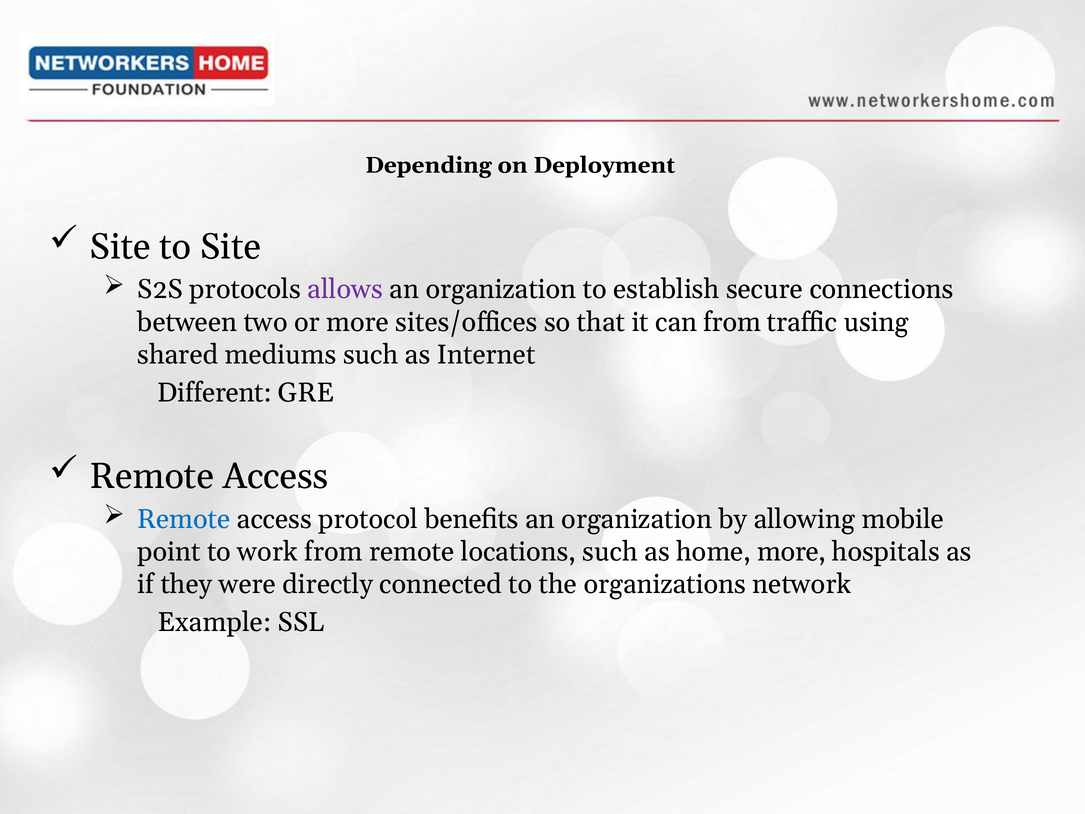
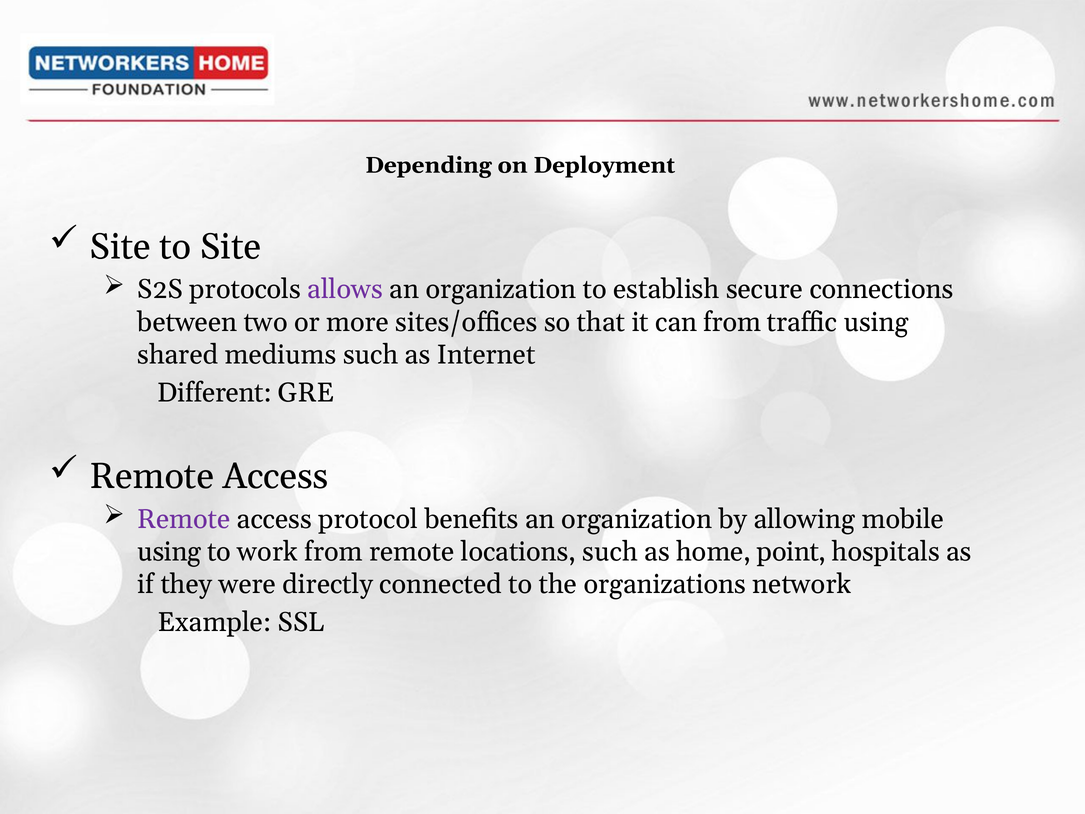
Remote at (184, 519) colour: blue -> purple
point at (169, 552): point -> using
home more: more -> point
